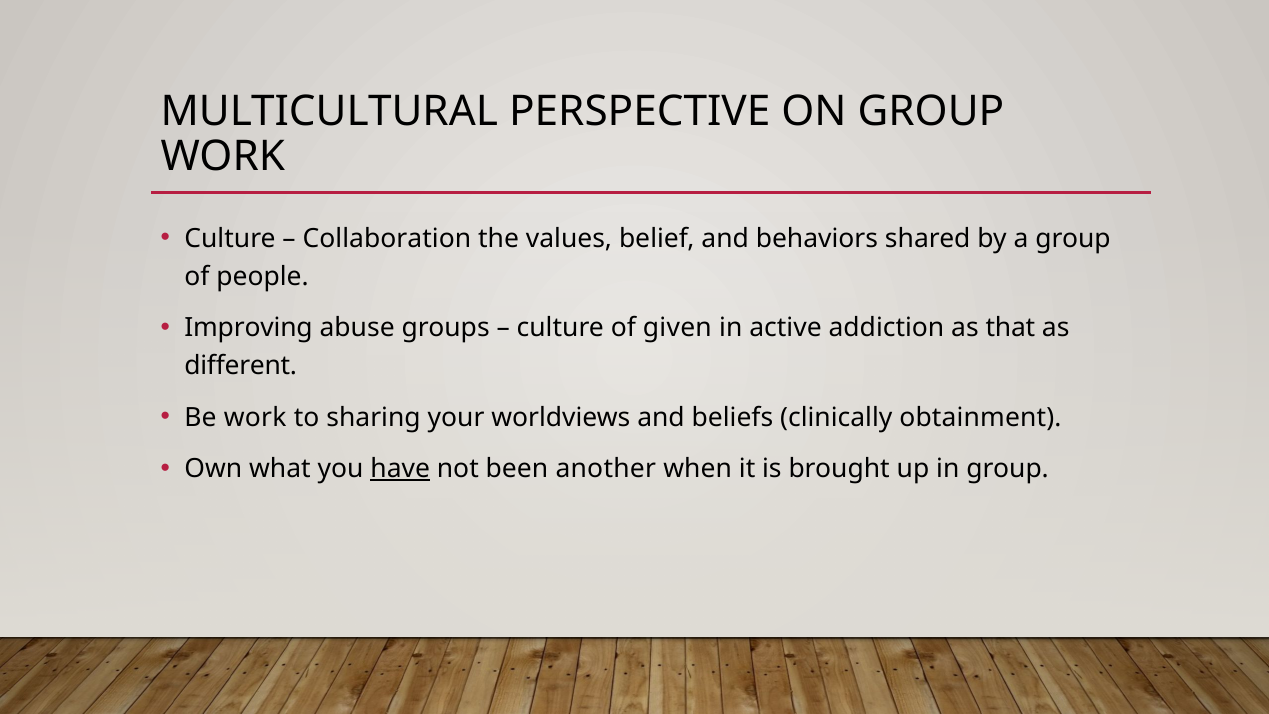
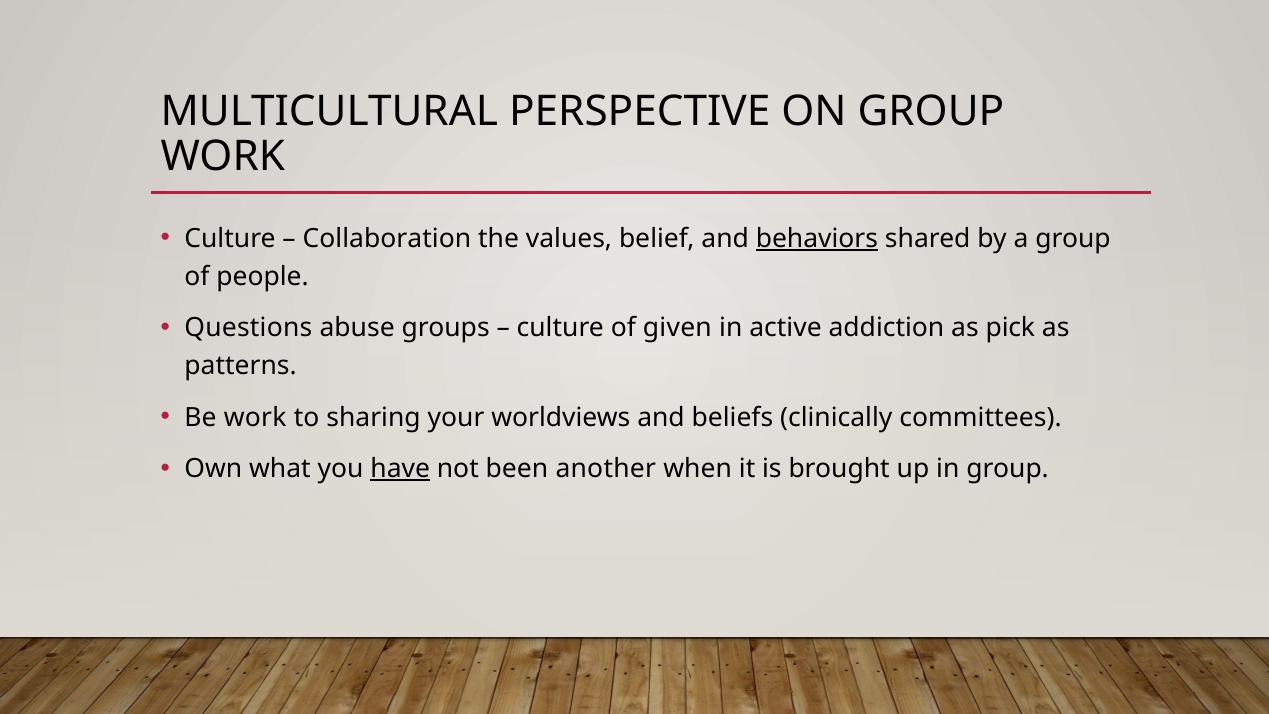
behaviors underline: none -> present
Improving: Improving -> Questions
that: that -> pick
different: different -> patterns
obtainment: obtainment -> committees
